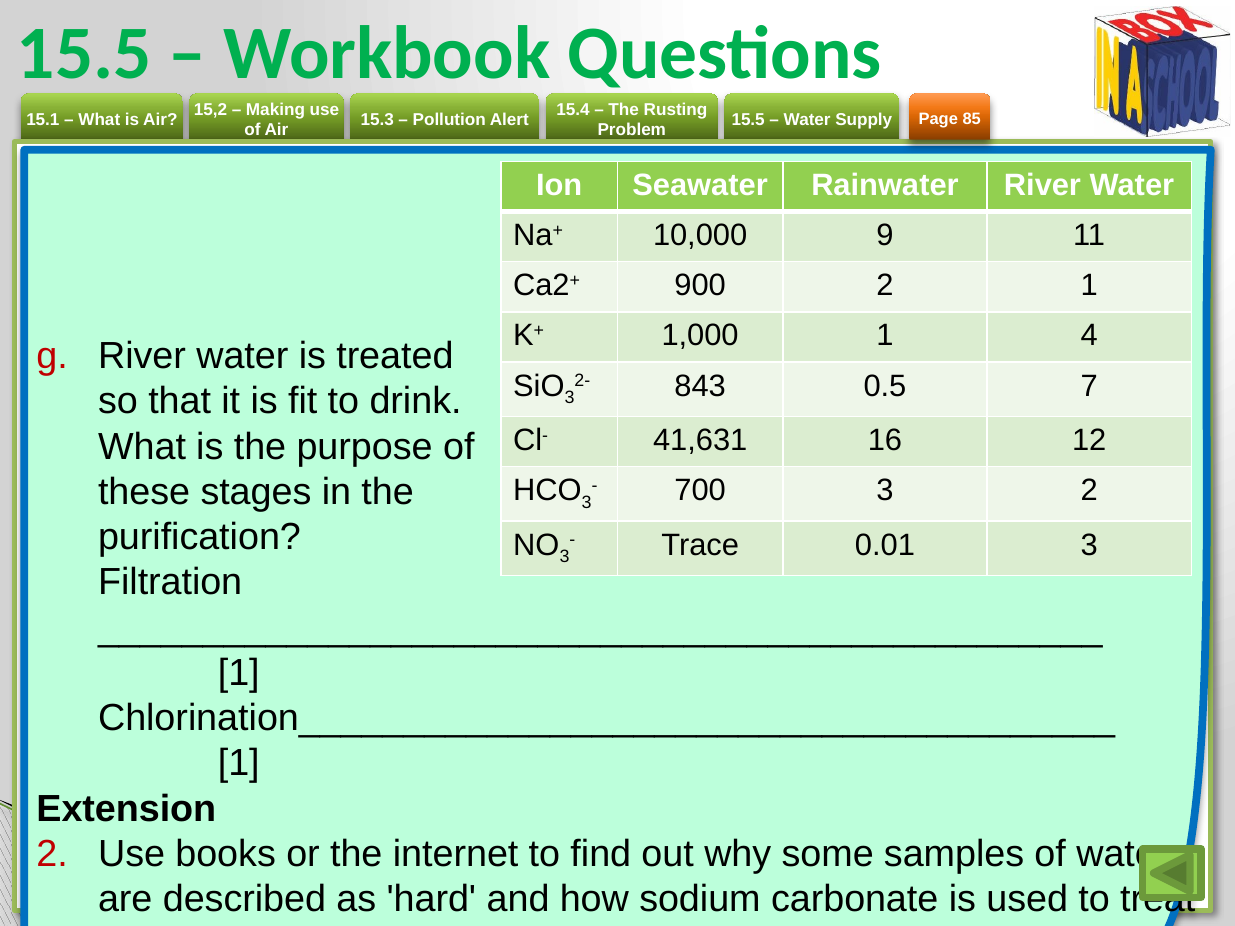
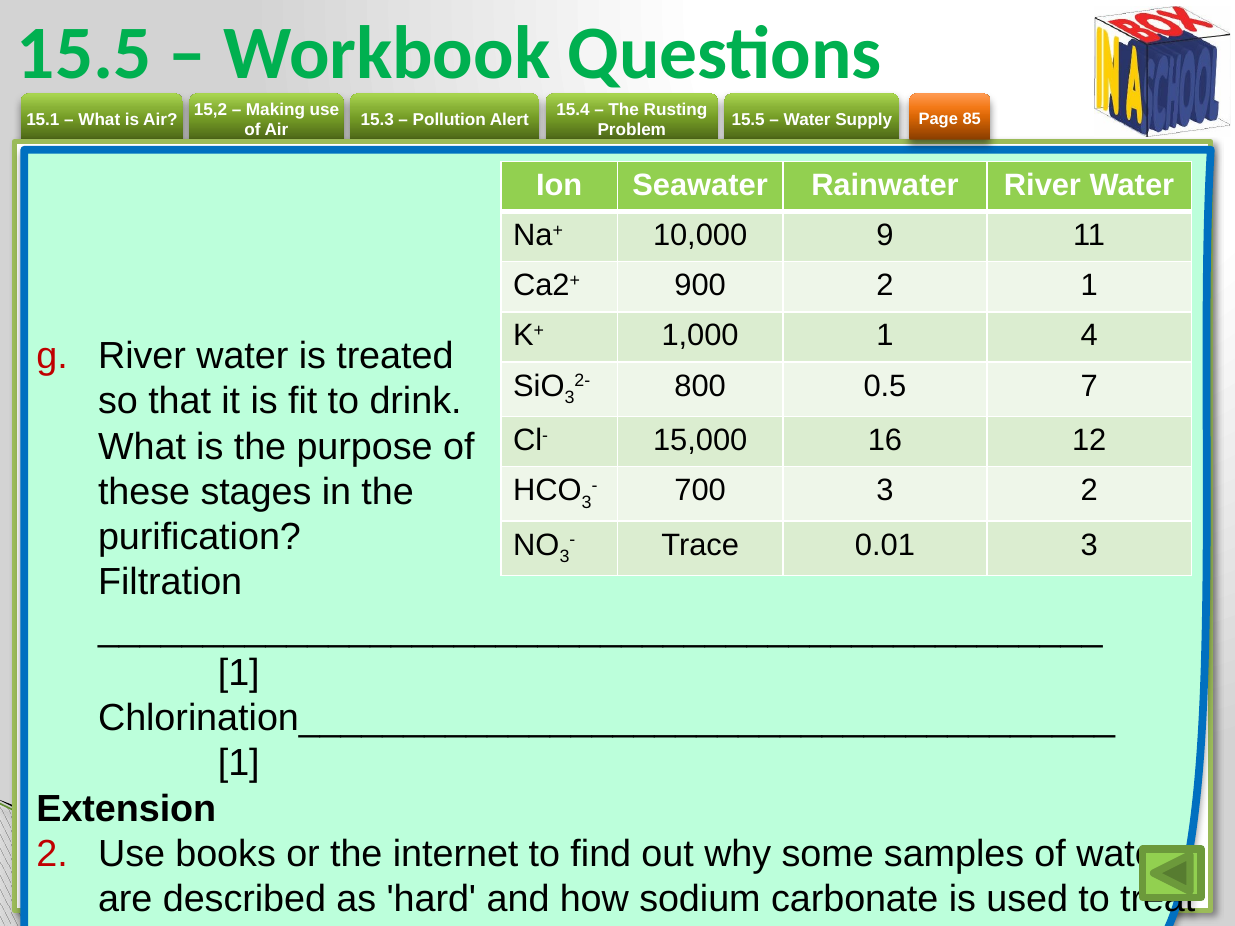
843: 843 -> 800
41,631: 41,631 -> 15,000
